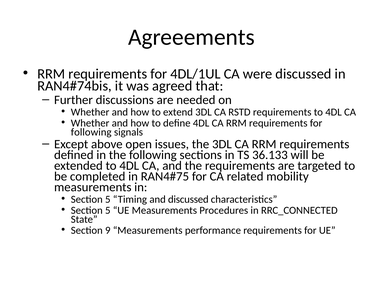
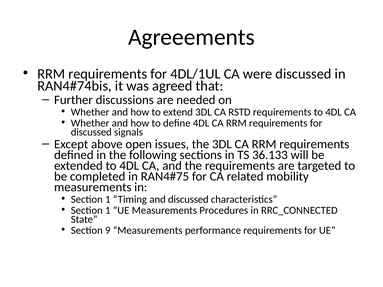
following at (91, 132): following -> discussed
5 at (108, 199): 5 -> 1
5 at (108, 210): 5 -> 1
